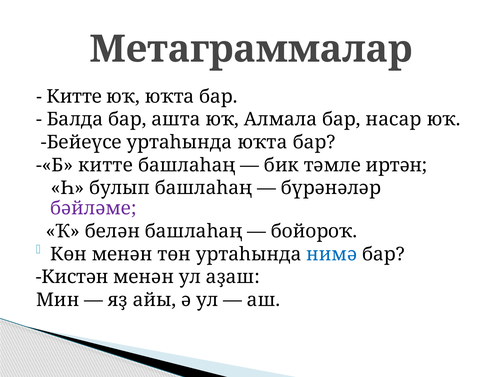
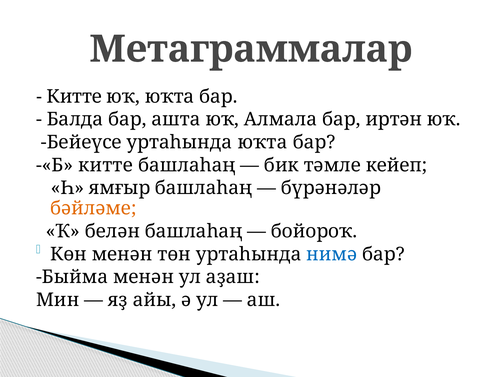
насар: насар -> иртән
иртән: иртән -> кейеп
булып: булып -> ямғыр
бәйләме colour: purple -> orange
Кистән: Кистән -> Быйма
